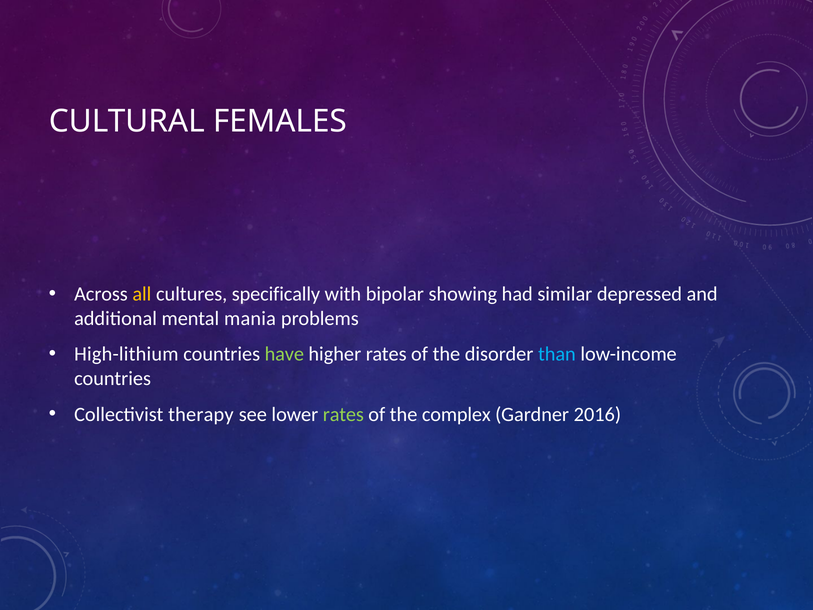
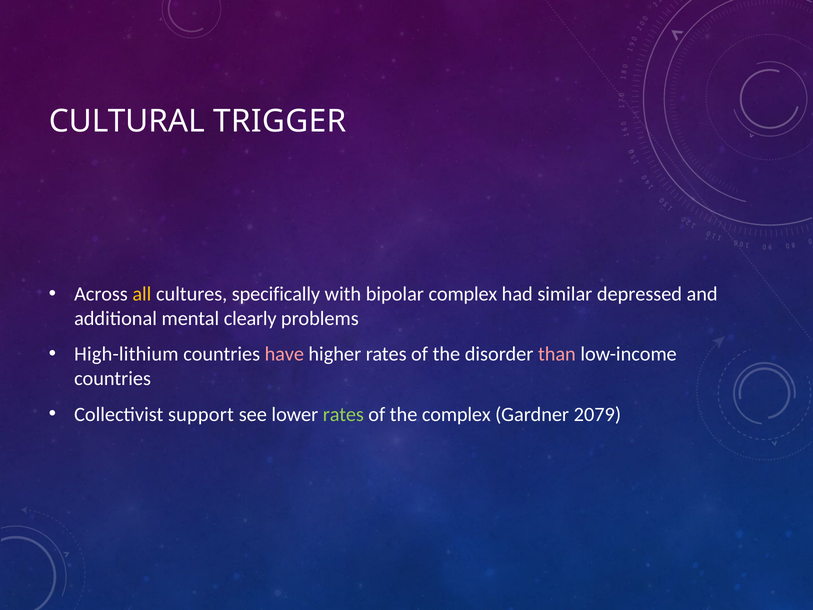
FEMALES: FEMALES -> TRIGGER
bipolar showing: showing -> complex
mania: mania -> clearly
have colour: light green -> pink
than colour: light blue -> pink
therapy: therapy -> support
2016: 2016 -> 2079
